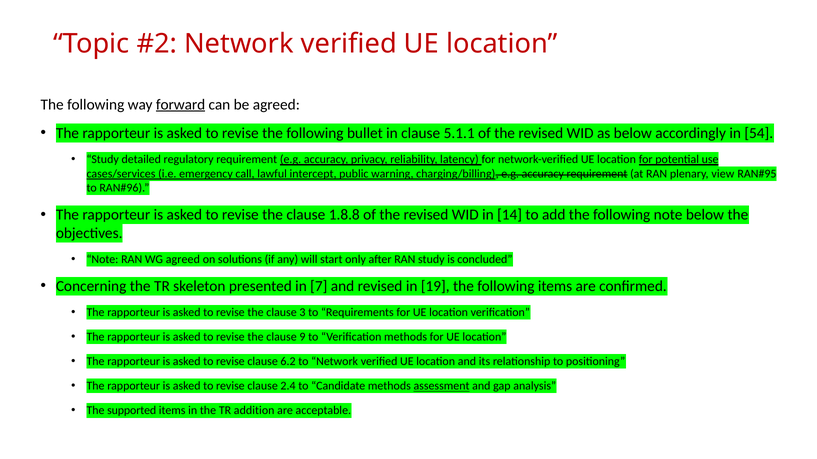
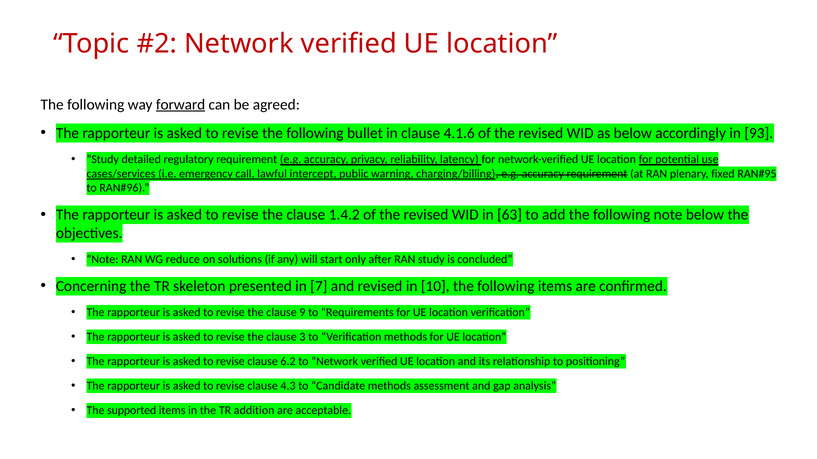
5.1.1: 5.1.1 -> 4.1.6
54: 54 -> 93
view: view -> fixed
1.8.8: 1.8.8 -> 1.4.2
14: 14 -> 63
WG agreed: agreed -> reduce
19: 19 -> 10
3: 3 -> 9
9: 9 -> 3
2.4: 2.4 -> 4.3
assessment underline: present -> none
